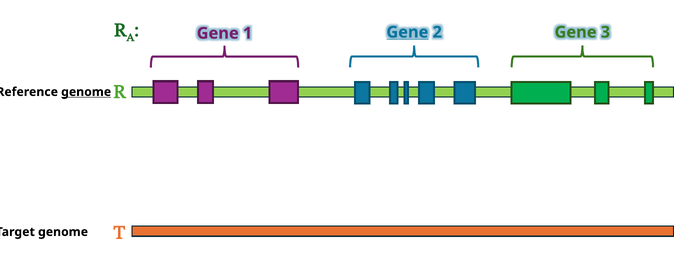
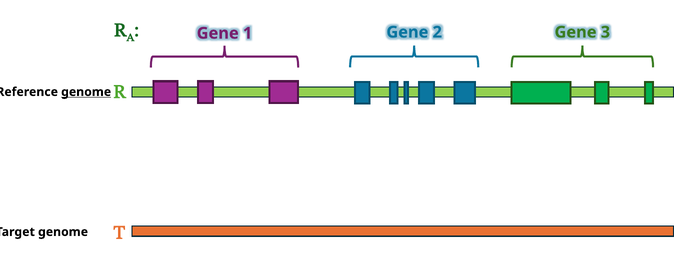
Gene at (407, 32) underline: present -> none
